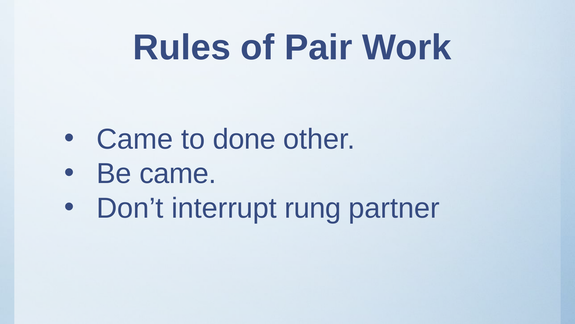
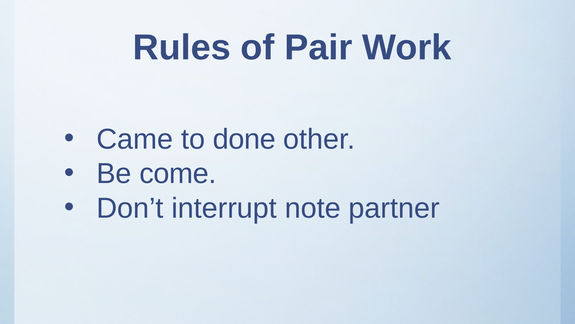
Be came: came -> come
rung: rung -> note
